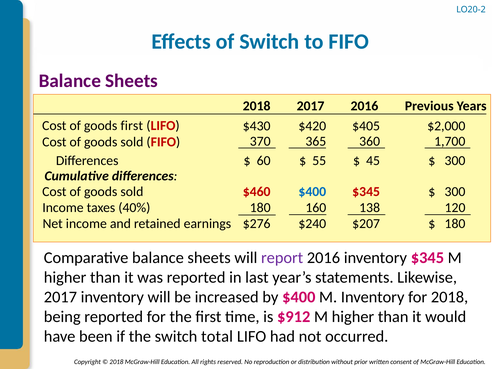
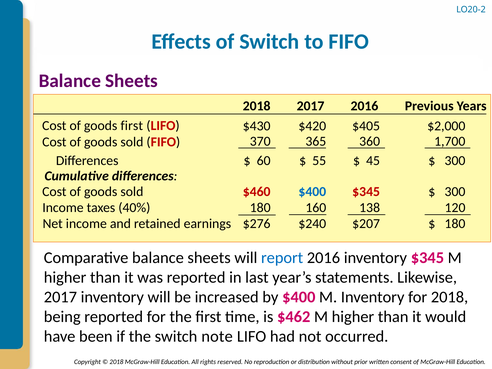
report colour: purple -> blue
$912: $912 -> $462
total: total -> note
